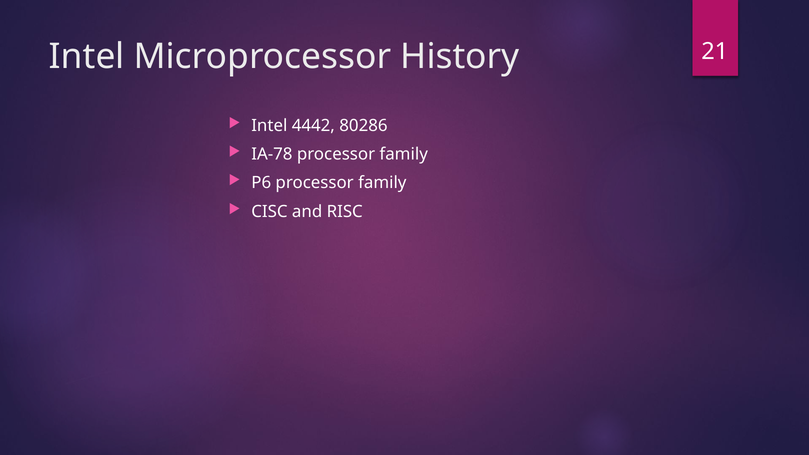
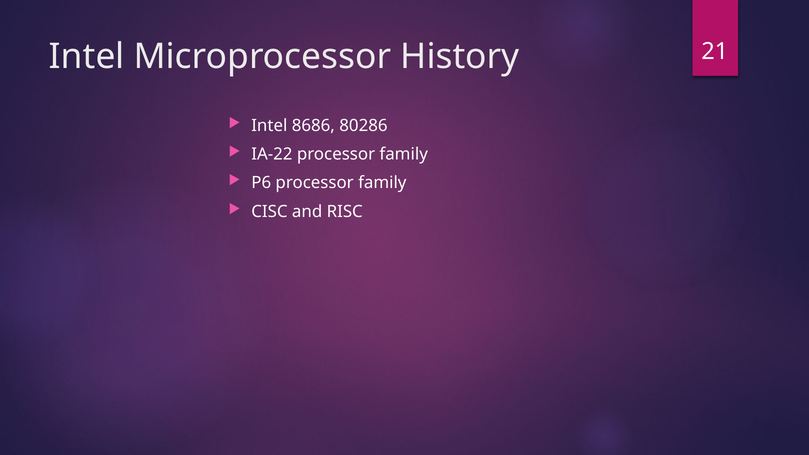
4442: 4442 -> 8686
IA-78: IA-78 -> IA-22
